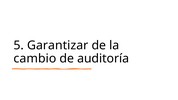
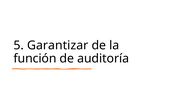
cambio: cambio -> función
